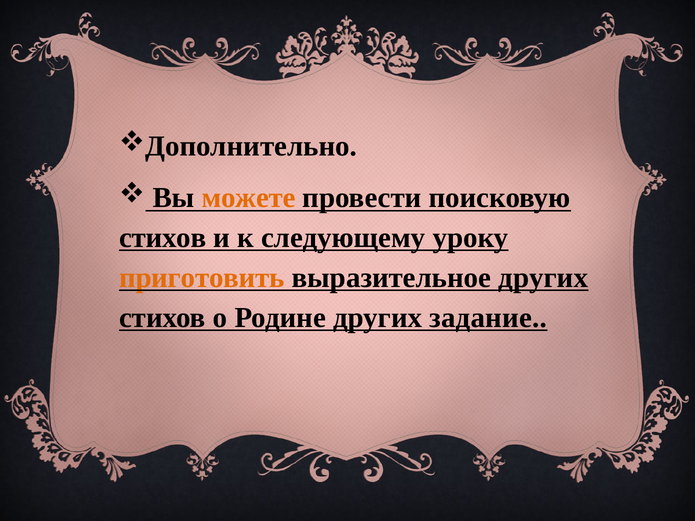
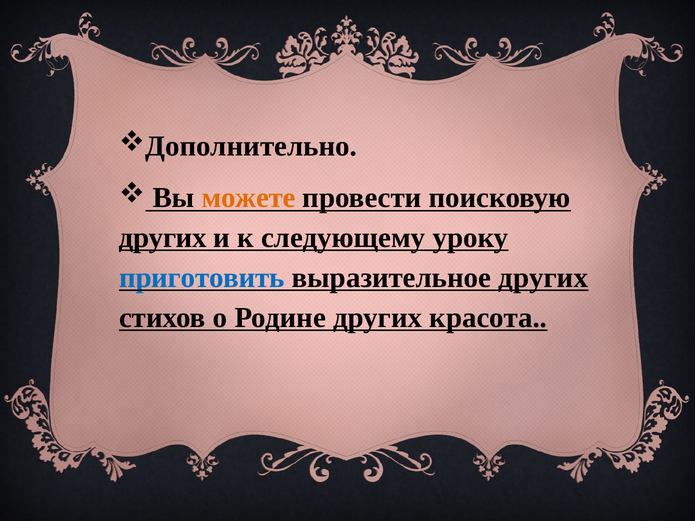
стихов at (163, 238): стихов -> других
приготовить colour: orange -> blue
задание: задание -> красота
